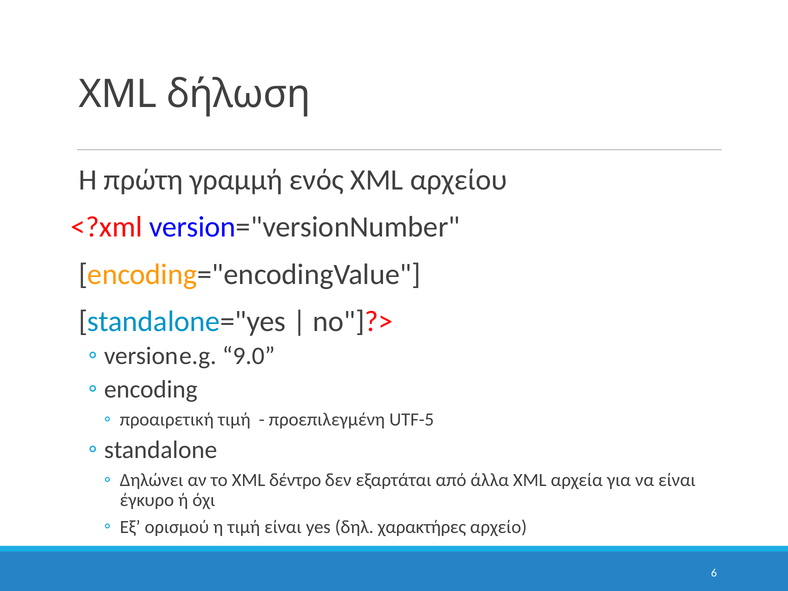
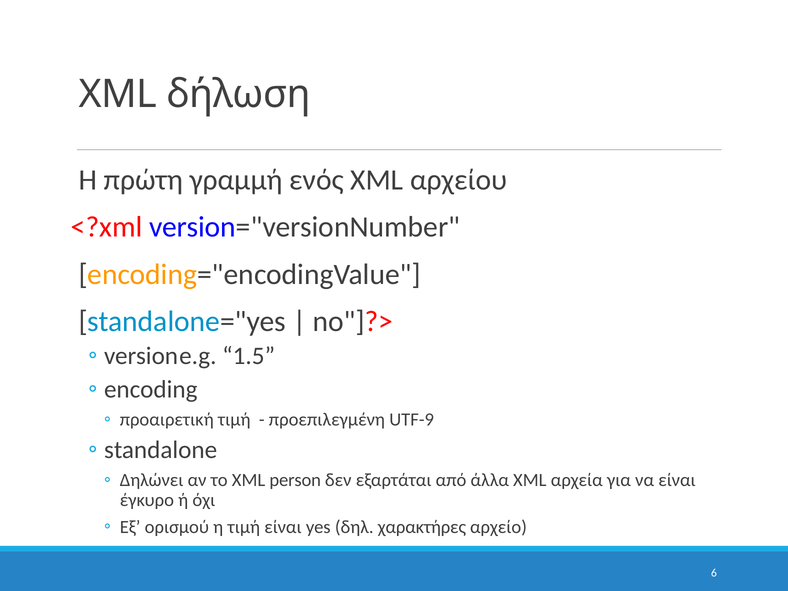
9.0: 9.0 -> 1.5
UTF-5: UTF-5 -> UTF-9
δέντρο: δέντρο -> person
